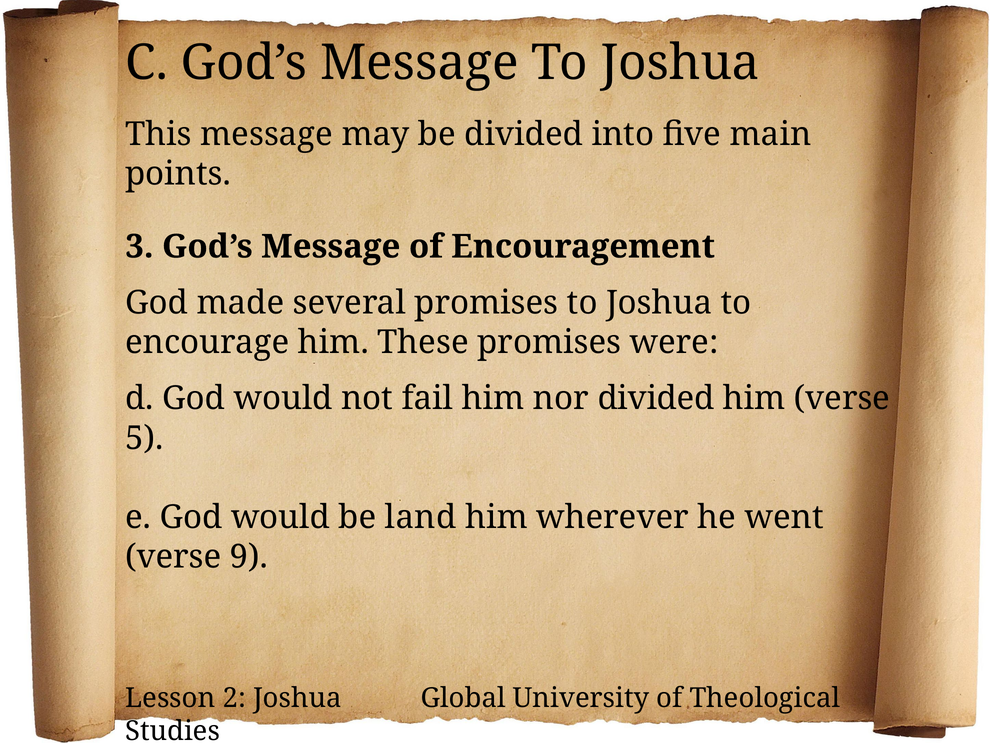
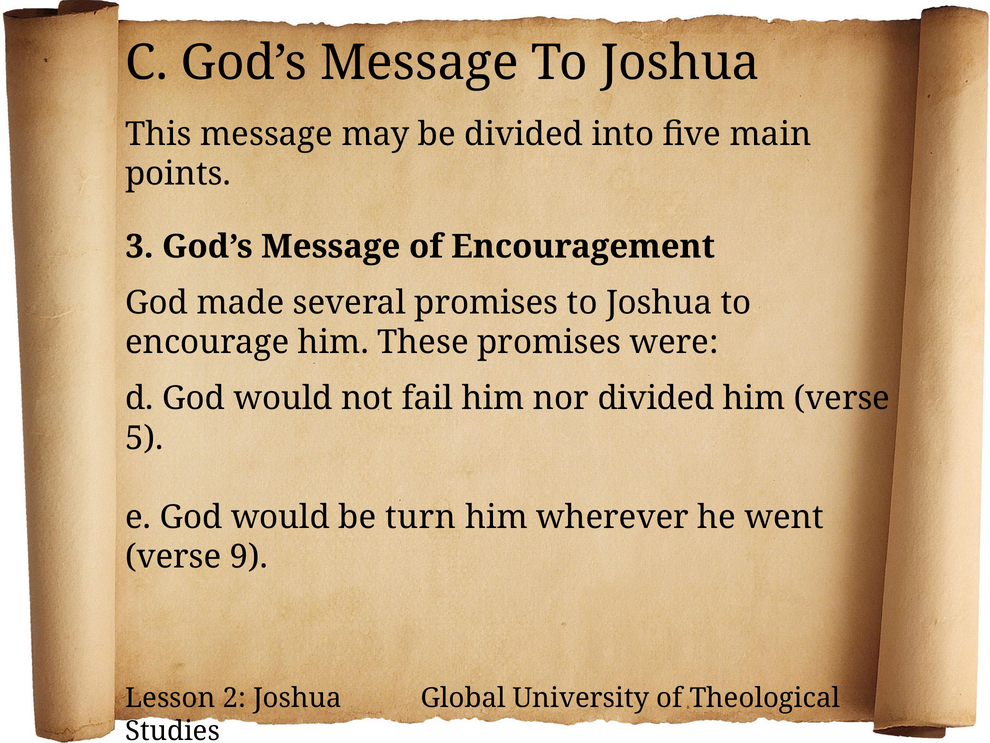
land: land -> turn
